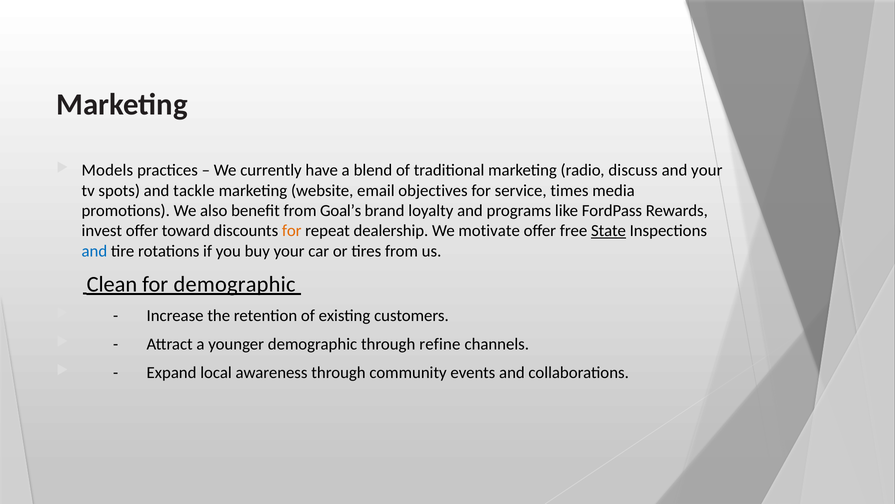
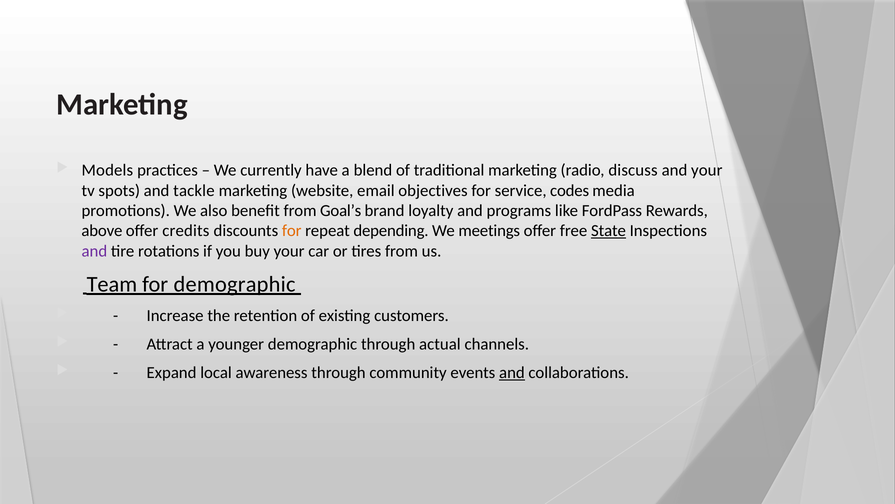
times: times -> codes
invest: invest -> above
toward: toward -> credits
dealership: dealership -> depending
motivate: motivate -> meetings
and at (94, 251) colour: blue -> purple
Clean: Clean -> Team
refine: refine -> actual
and at (512, 372) underline: none -> present
